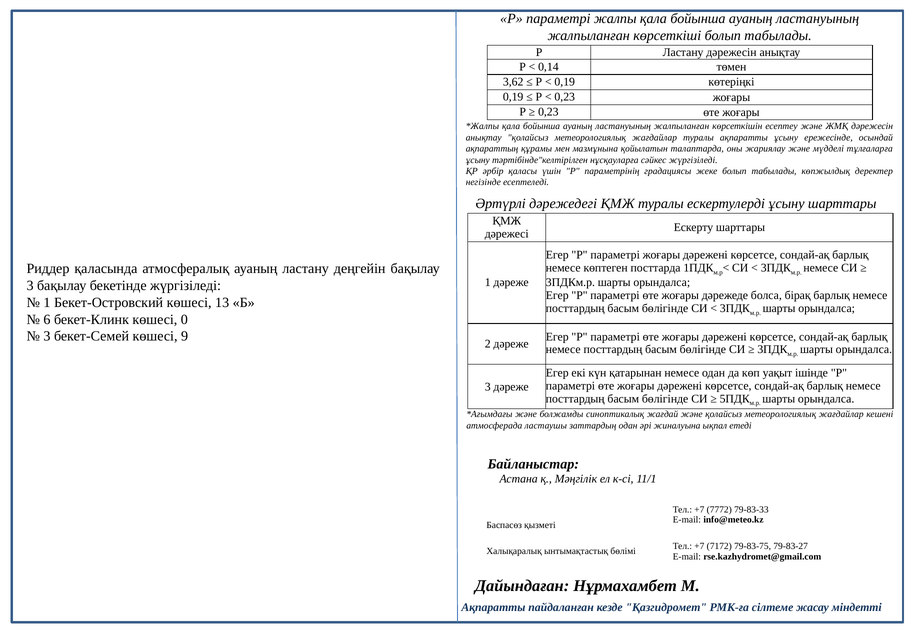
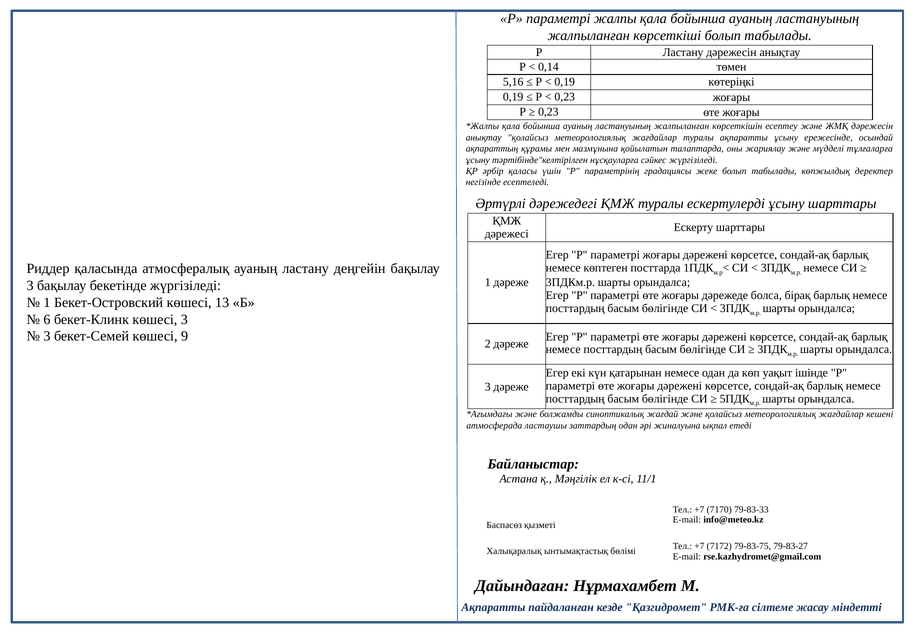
3,62: 3,62 -> 5,16
көшесі 0: 0 -> 3
7772: 7772 -> 7170
